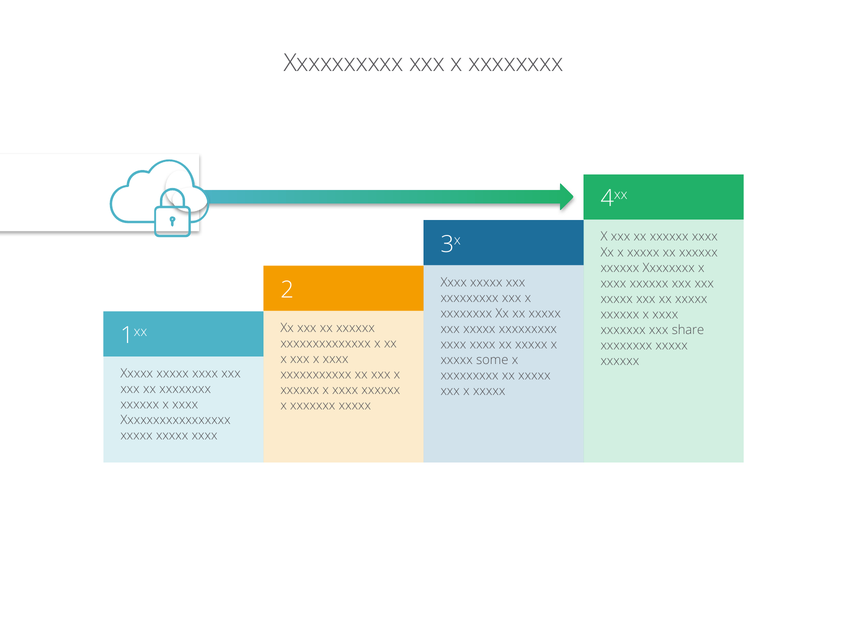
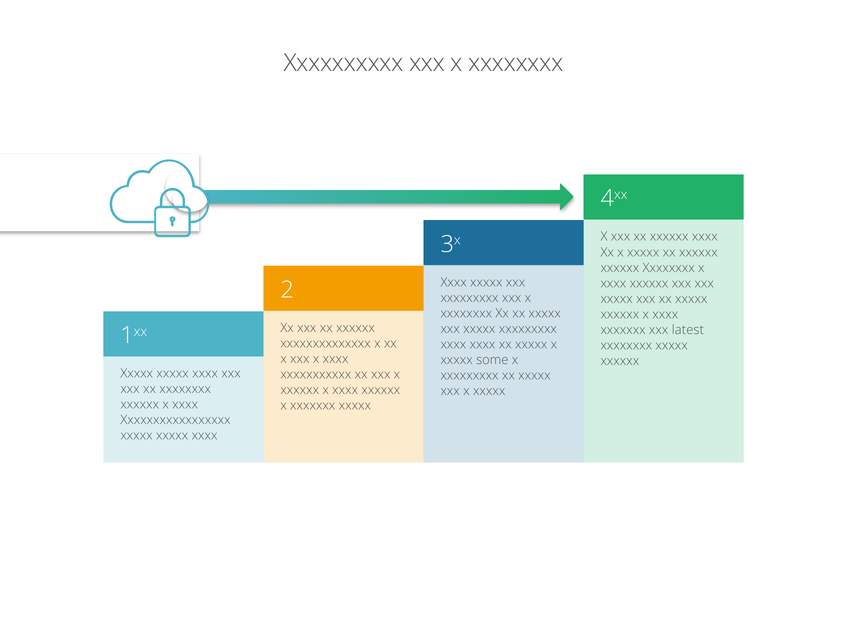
share: share -> latest
